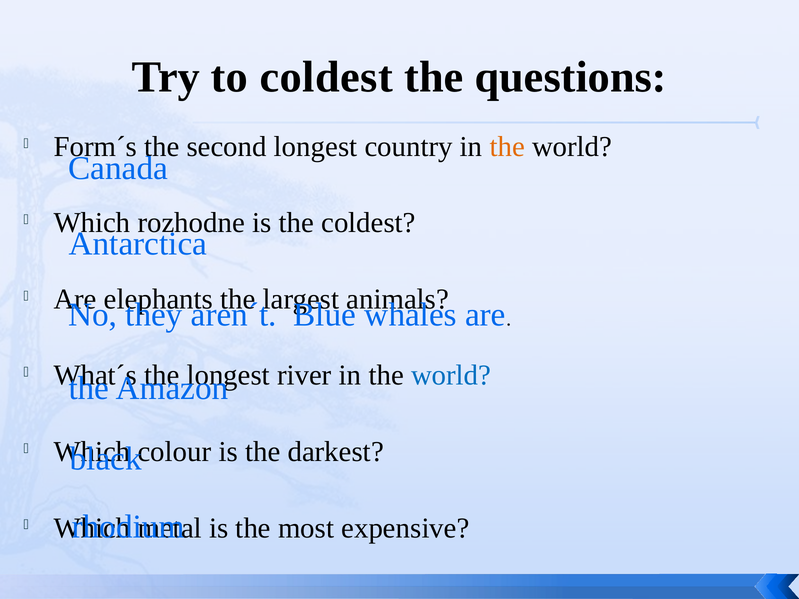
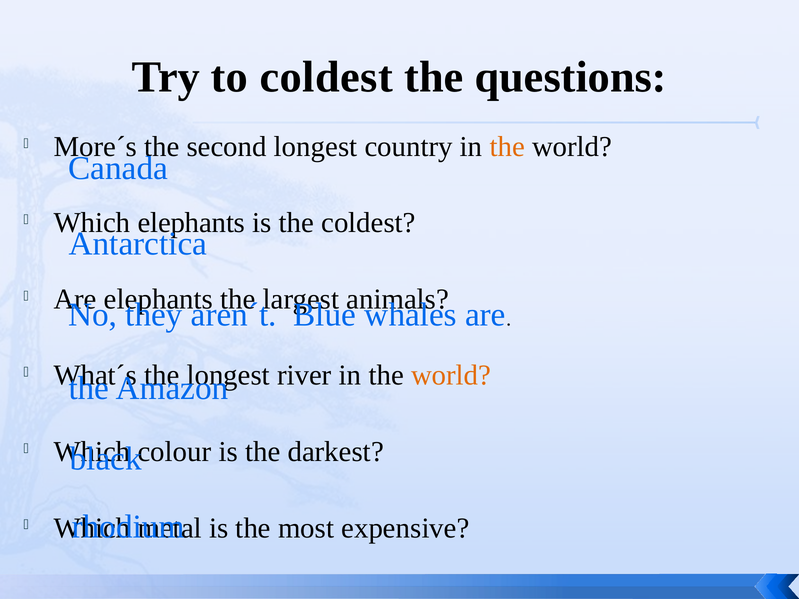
Form´s: Form´s -> More´s
Which rozhodne: rozhodne -> elephants
world at (451, 376) colour: blue -> orange
